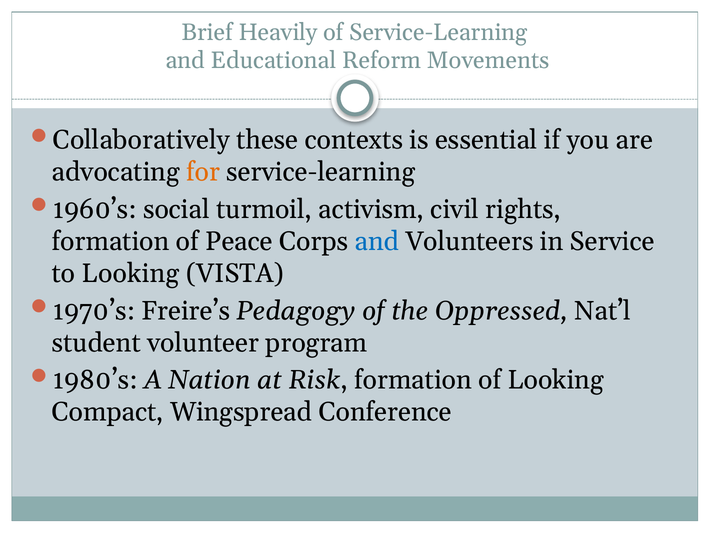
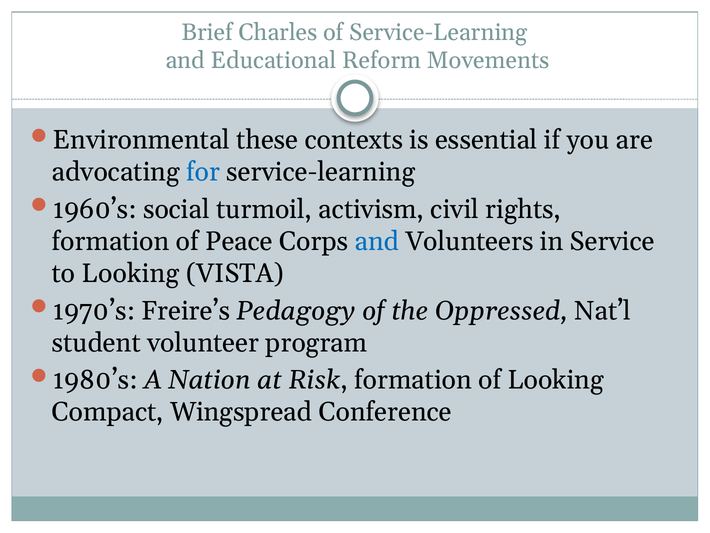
Heavily: Heavily -> Charles
Collaboratively: Collaboratively -> Environmental
for colour: orange -> blue
